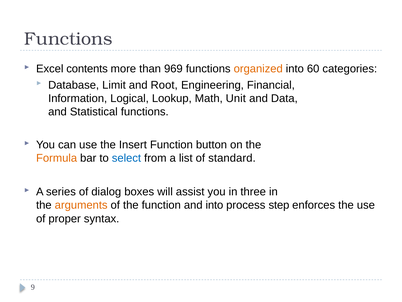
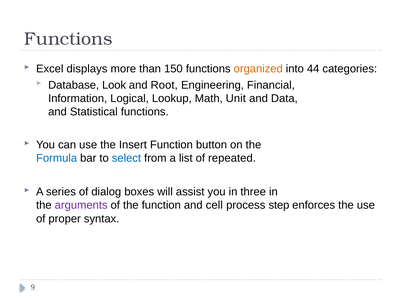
contents: contents -> displays
969: 969 -> 150
60: 60 -> 44
Limit: Limit -> Look
Formula colour: orange -> blue
standard: standard -> repeated
arguments colour: orange -> purple
and into: into -> cell
